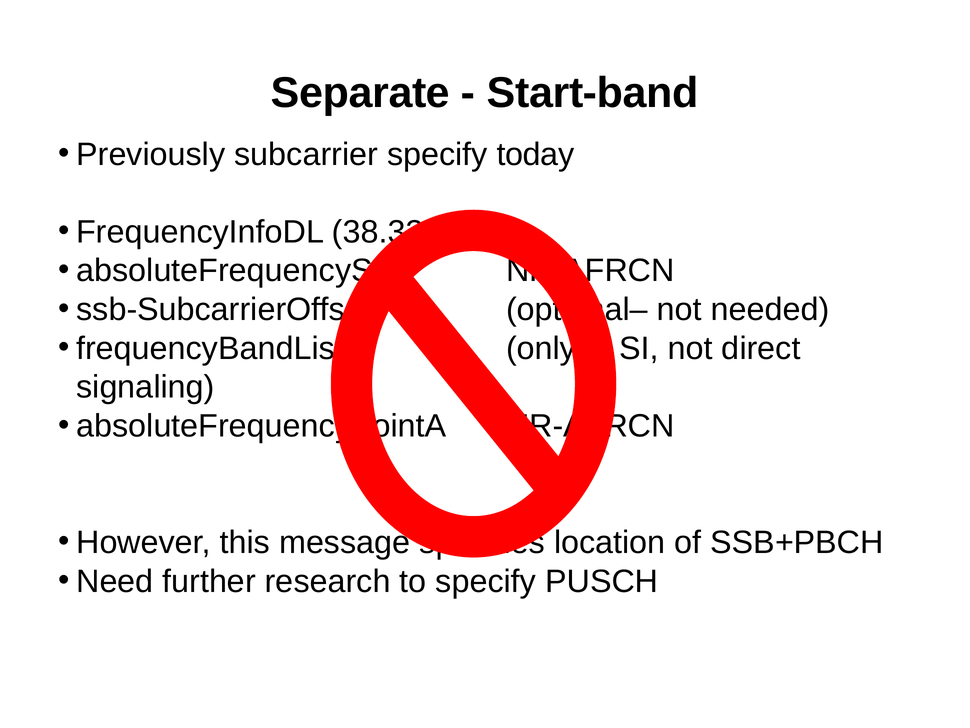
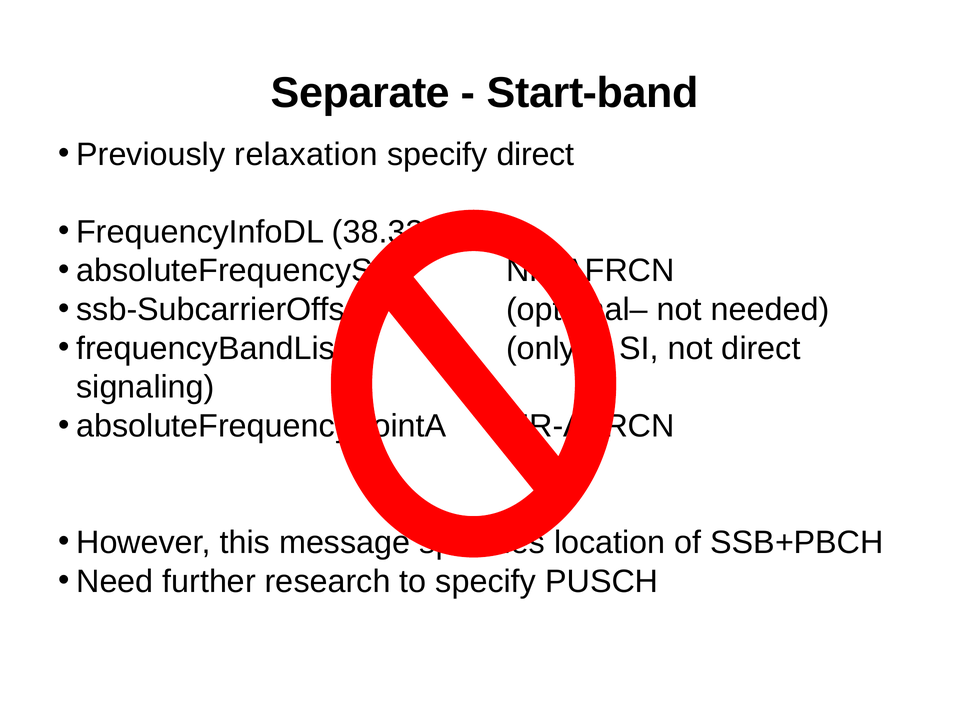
subcarrier: subcarrier -> relaxation
specify today: today -> direct
